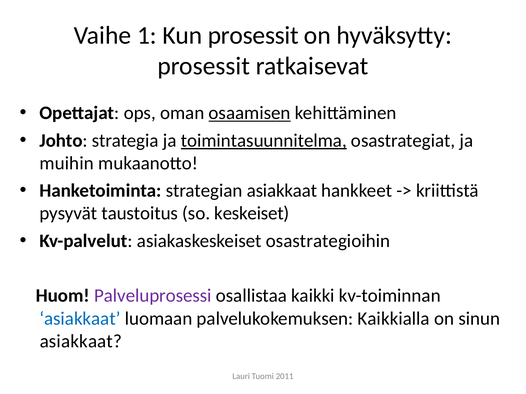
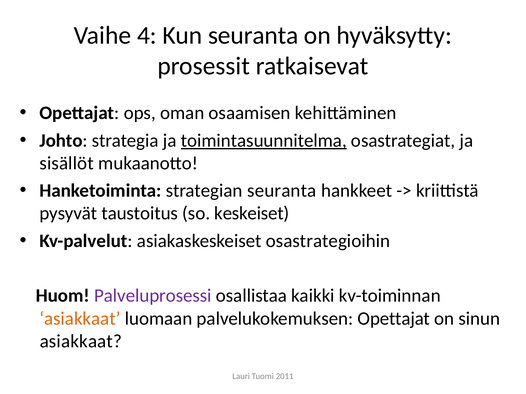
1: 1 -> 4
Kun prosessit: prosessit -> seuranta
osaamisen underline: present -> none
muihin: muihin -> sisällöt
strategian asiakkaat: asiakkaat -> seuranta
asiakkaat at (80, 319) colour: blue -> orange
palvelukokemuksen Kaikkialla: Kaikkialla -> Opettajat
